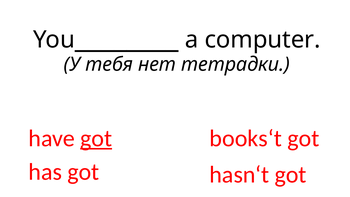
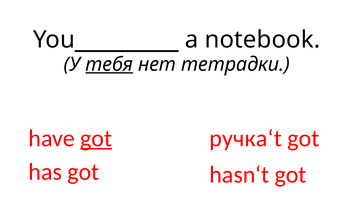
computer: computer -> notebook
тебя underline: none -> present
books‘t: books‘t -> ручка‘t
